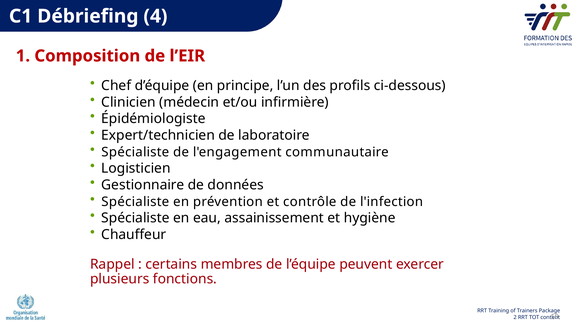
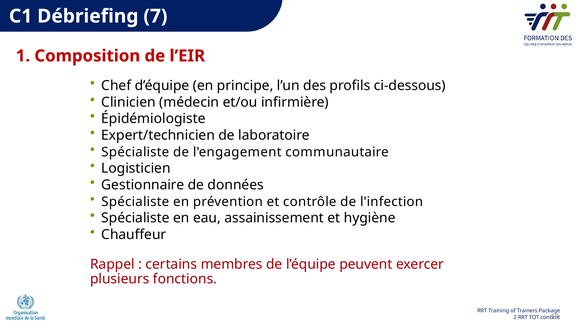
4: 4 -> 7
